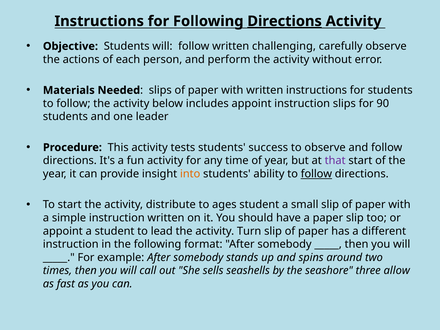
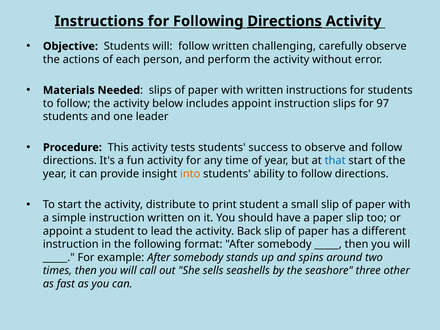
90: 90 -> 97
that colour: purple -> blue
follow at (316, 174) underline: present -> none
ages: ages -> print
Turn: Turn -> Back
allow: allow -> other
